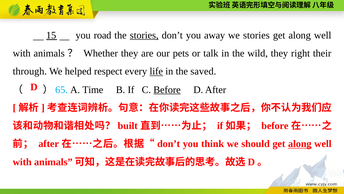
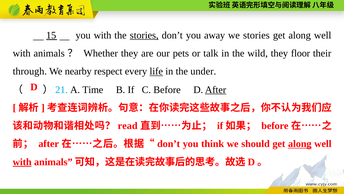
you road: road -> with
right: right -> floor
helped: helped -> nearby
saved: saved -> under
65: 65 -> 21
Before at (167, 89) underline: present -> none
After at (216, 89) underline: none -> present
built: built -> read
with at (22, 162) underline: none -> present
